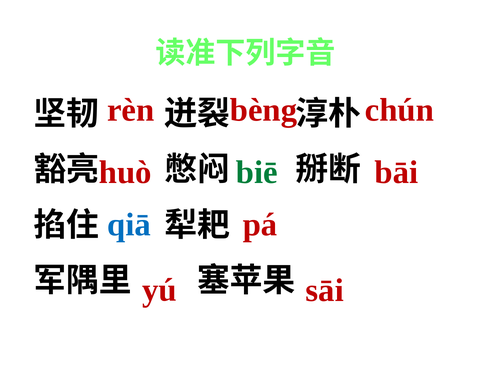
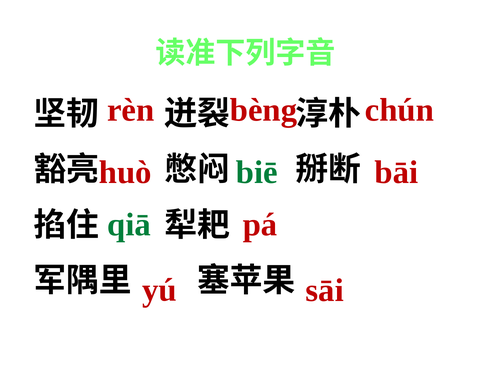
qiā colour: blue -> green
